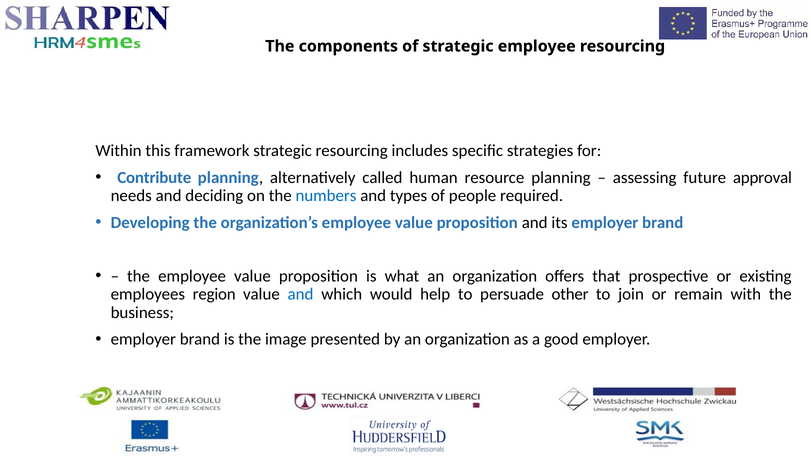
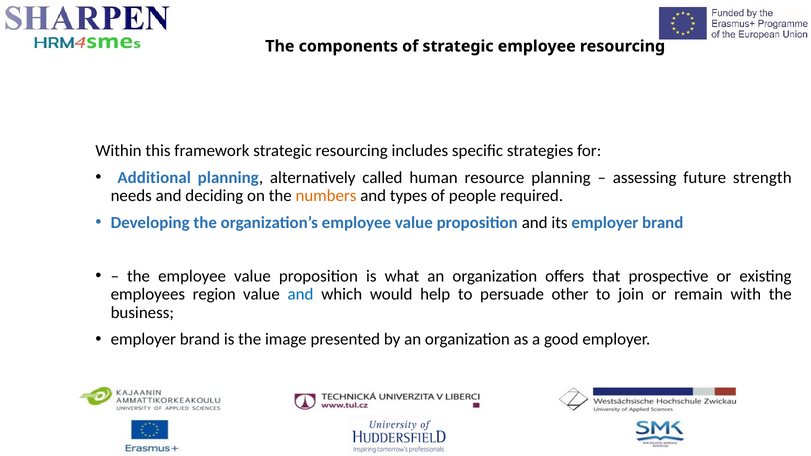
Contribute: Contribute -> Additional
approval: approval -> strength
numbers colour: blue -> orange
